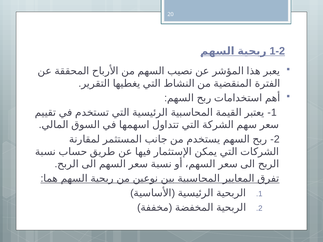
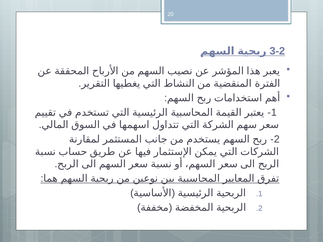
1-2: 1-2 -> 3-2
